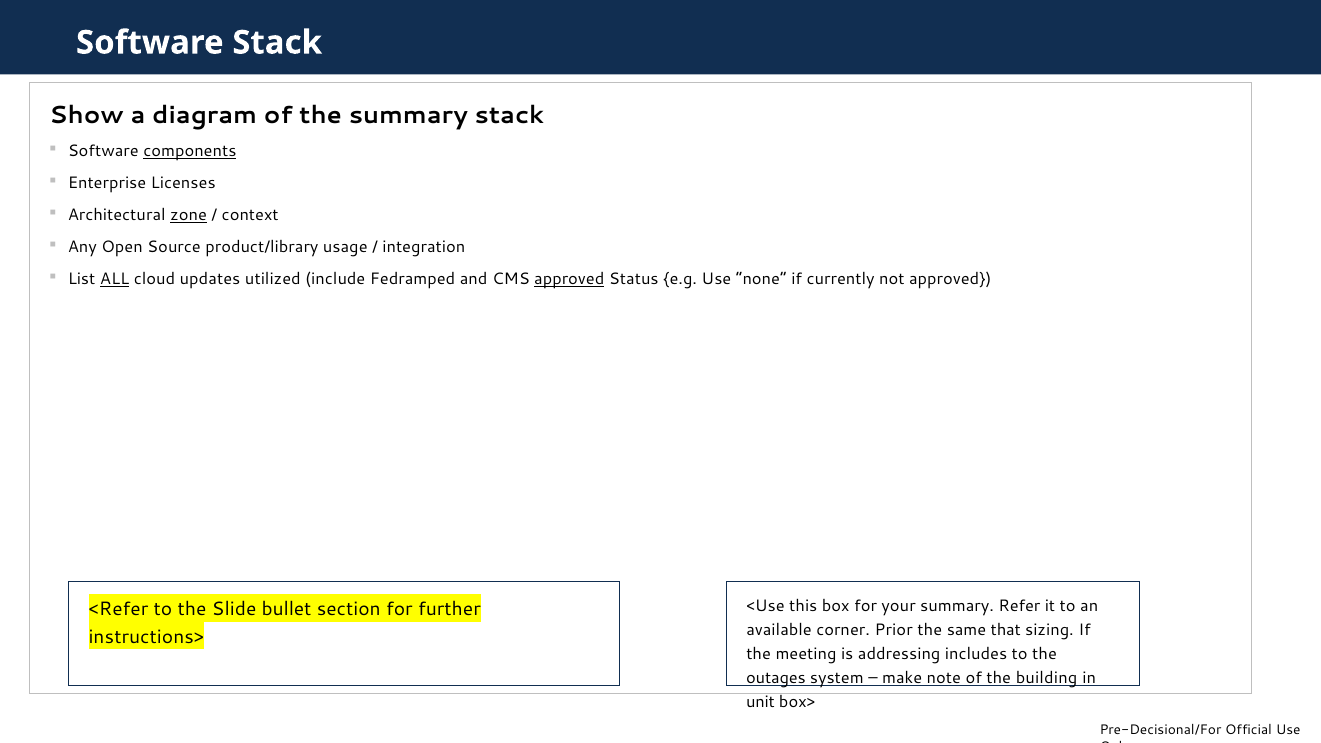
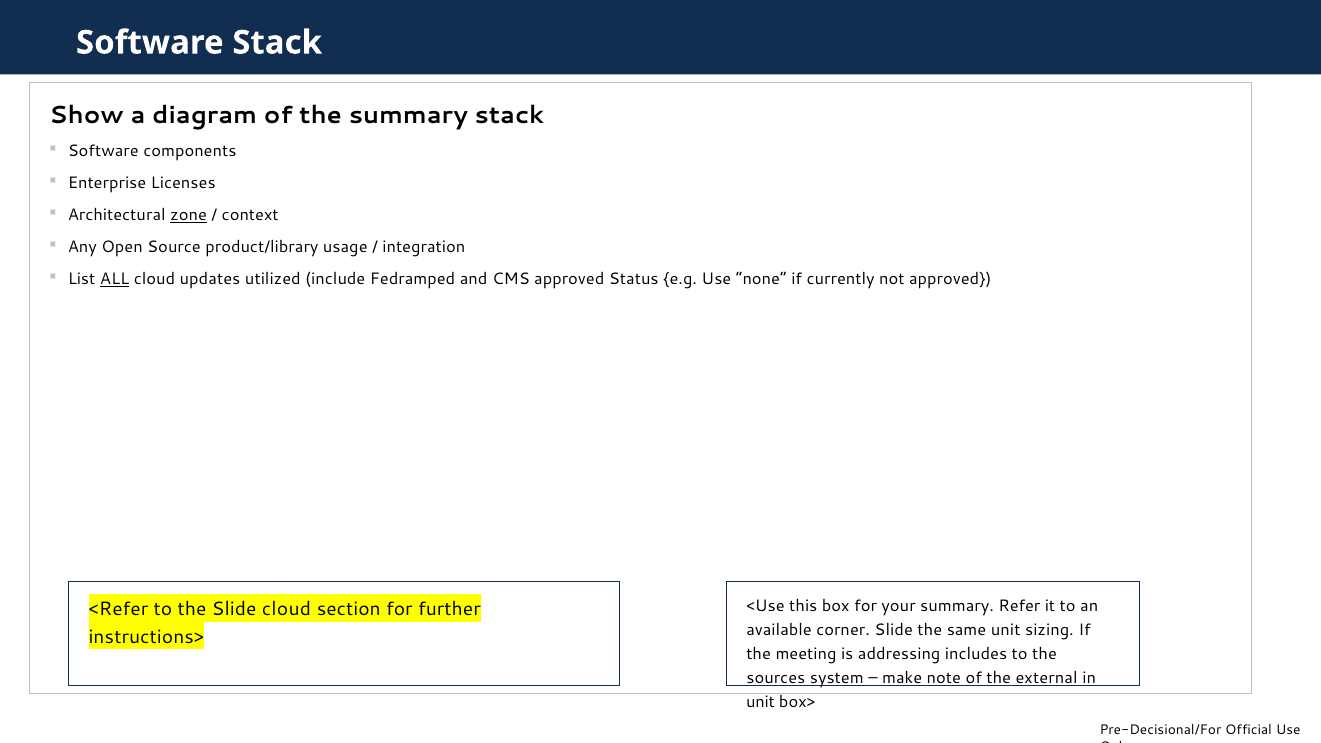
components underline: present -> none
approved at (569, 279) underline: present -> none
Slide bullet: bullet -> cloud
corner Prior: Prior -> Slide
same that: that -> unit
outages: outages -> sources
building: building -> external
